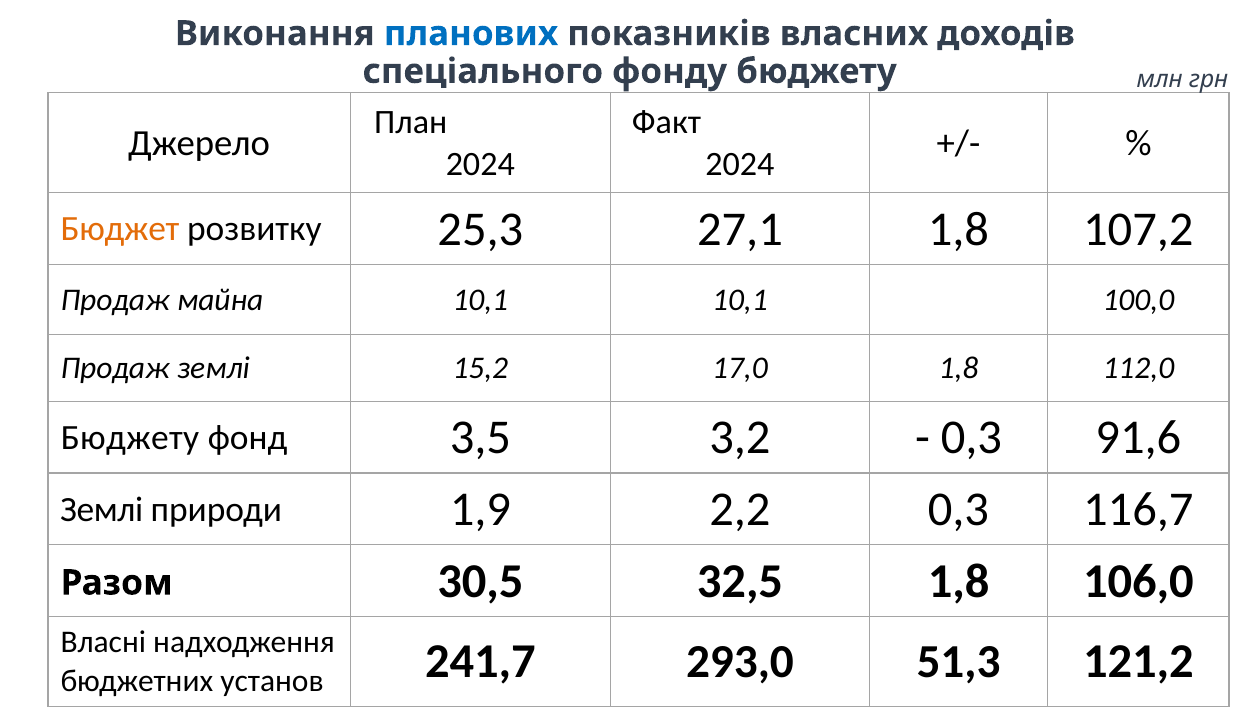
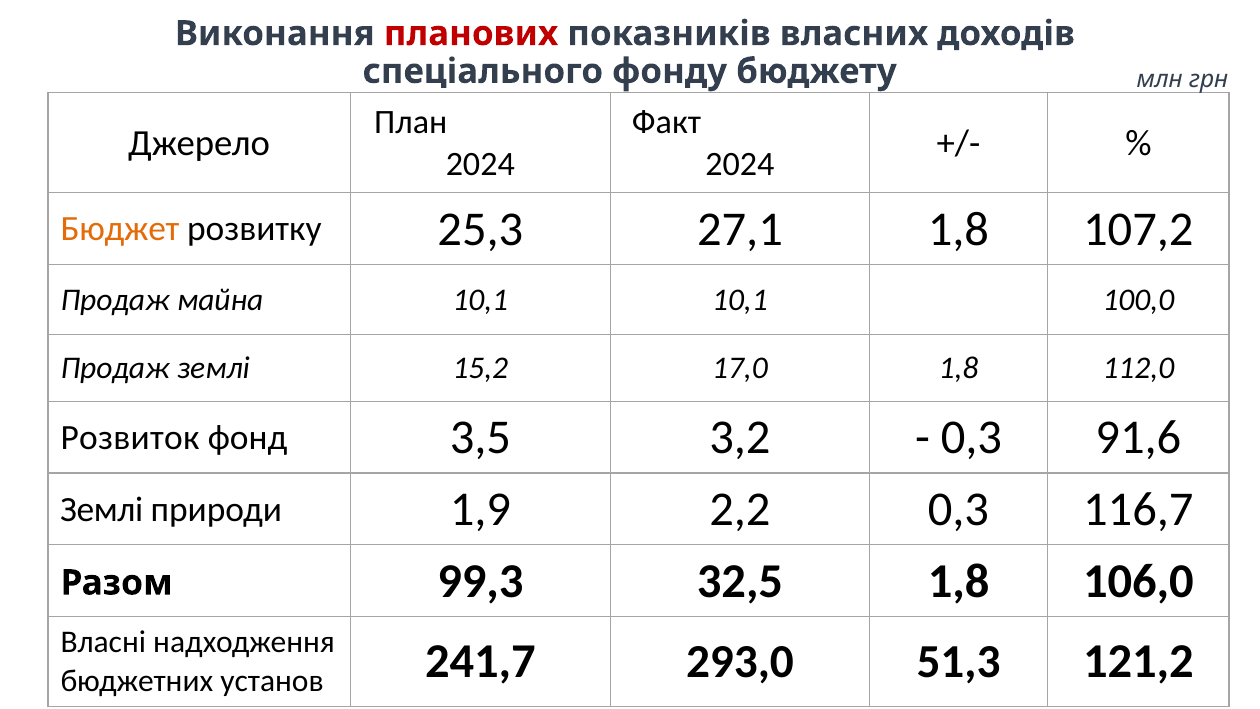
планових colour: blue -> red
Бюджету at (130, 437): Бюджету -> Розвиток
30,5: 30,5 -> 99,3
